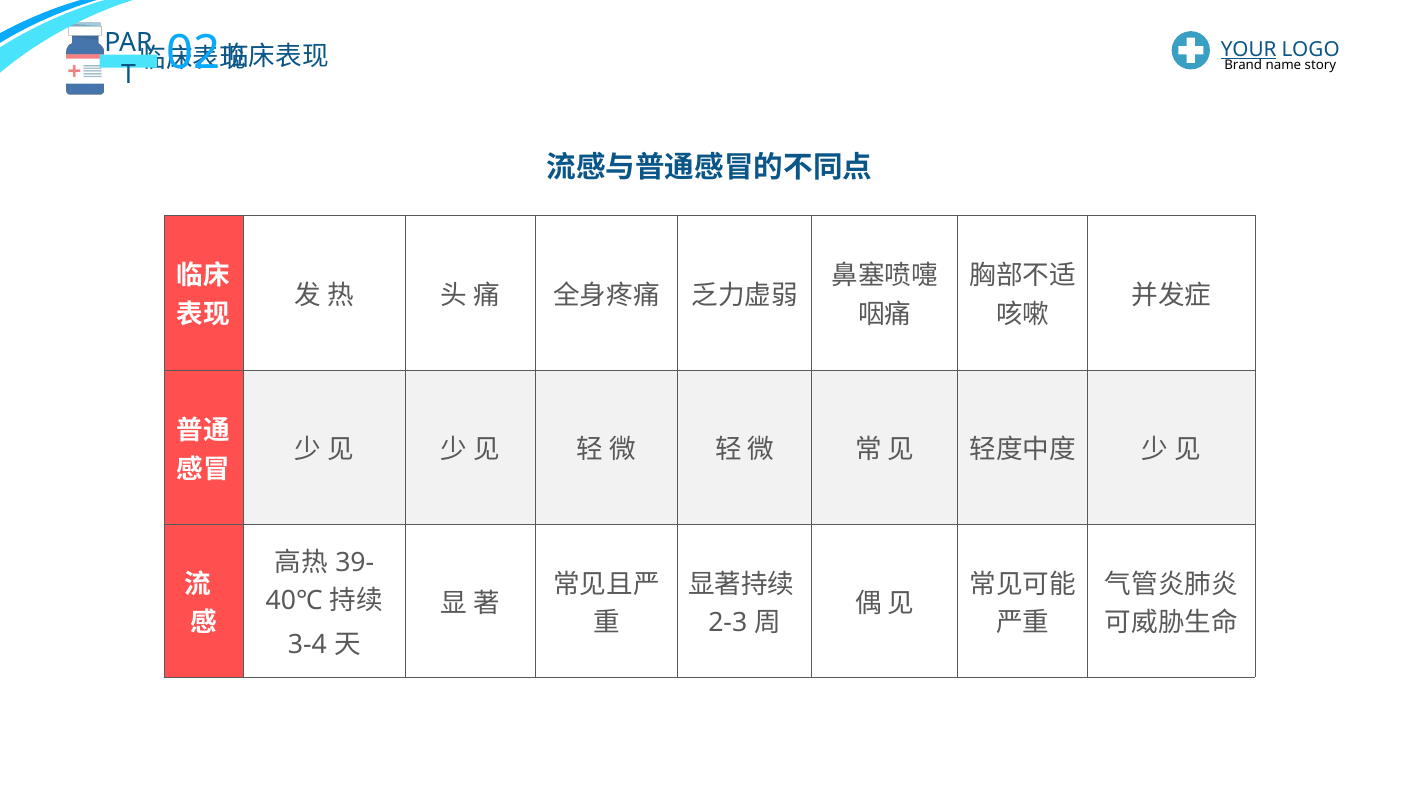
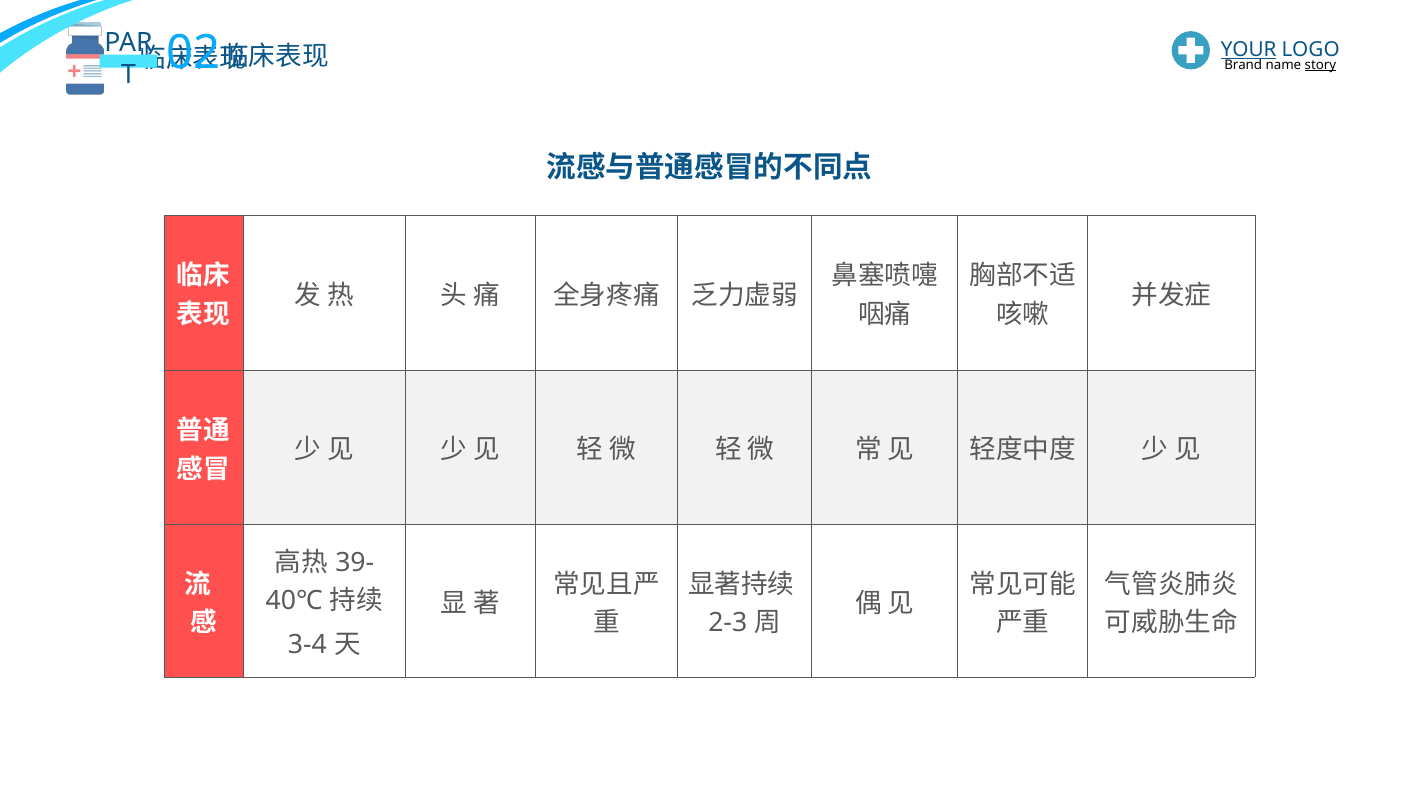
story underline: none -> present
